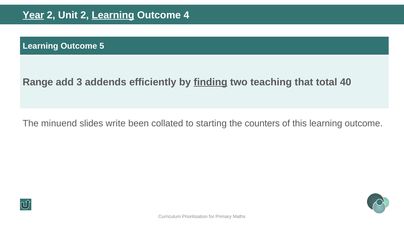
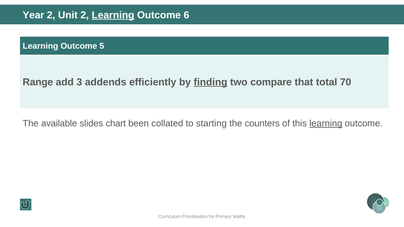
Year underline: present -> none
4: 4 -> 6
teaching: teaching -> compare
40: 40 -> 70
minuend: minuend -> available
write: write -> chart
learning at (326, 124) underline: none -> present
